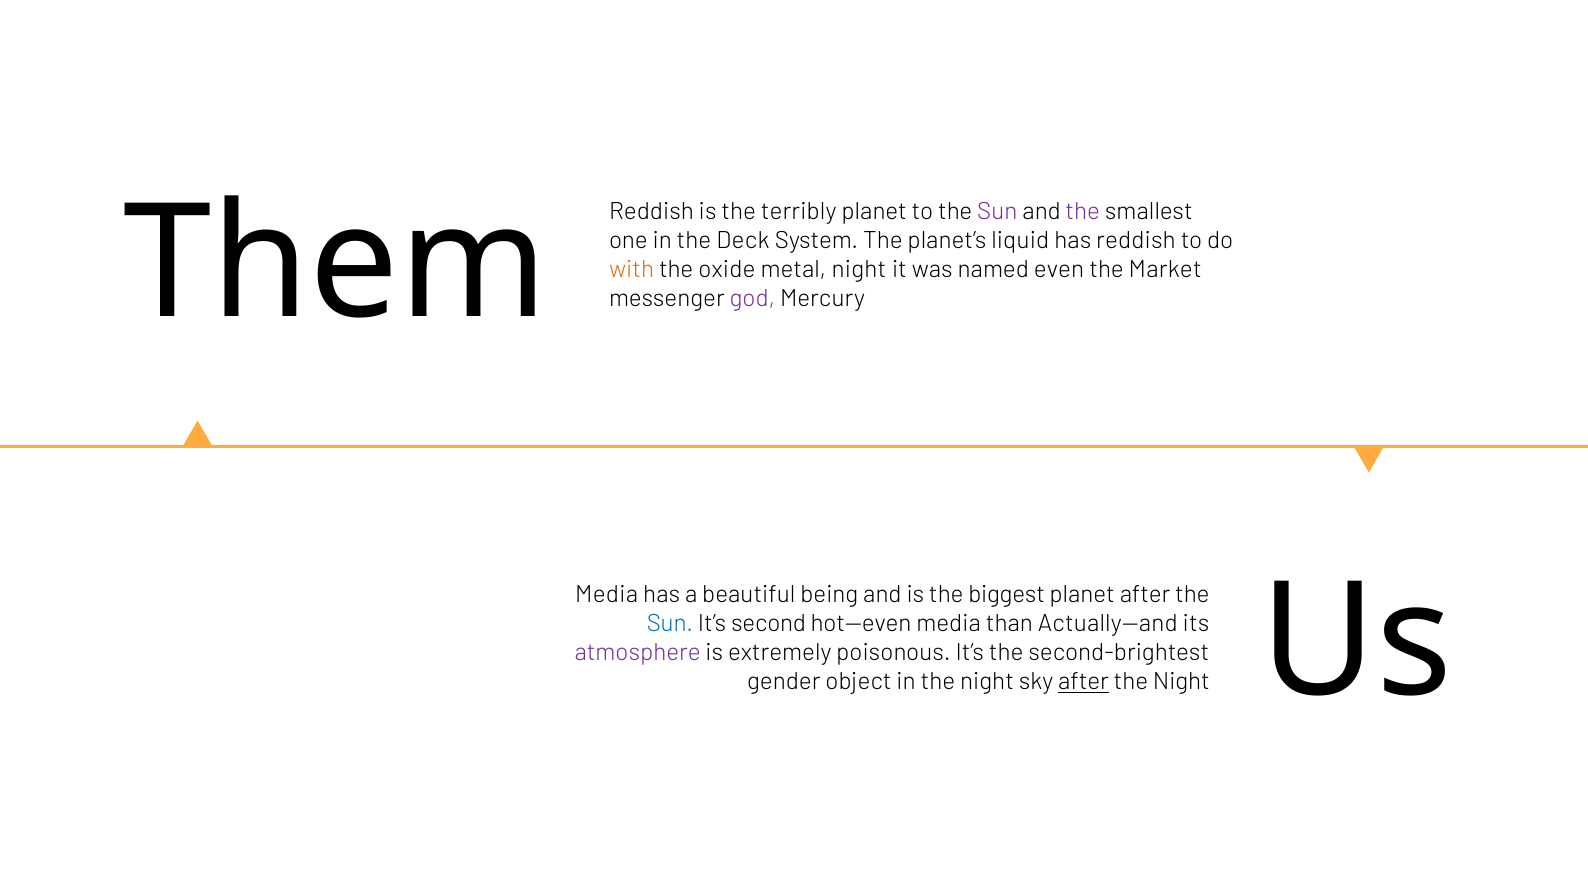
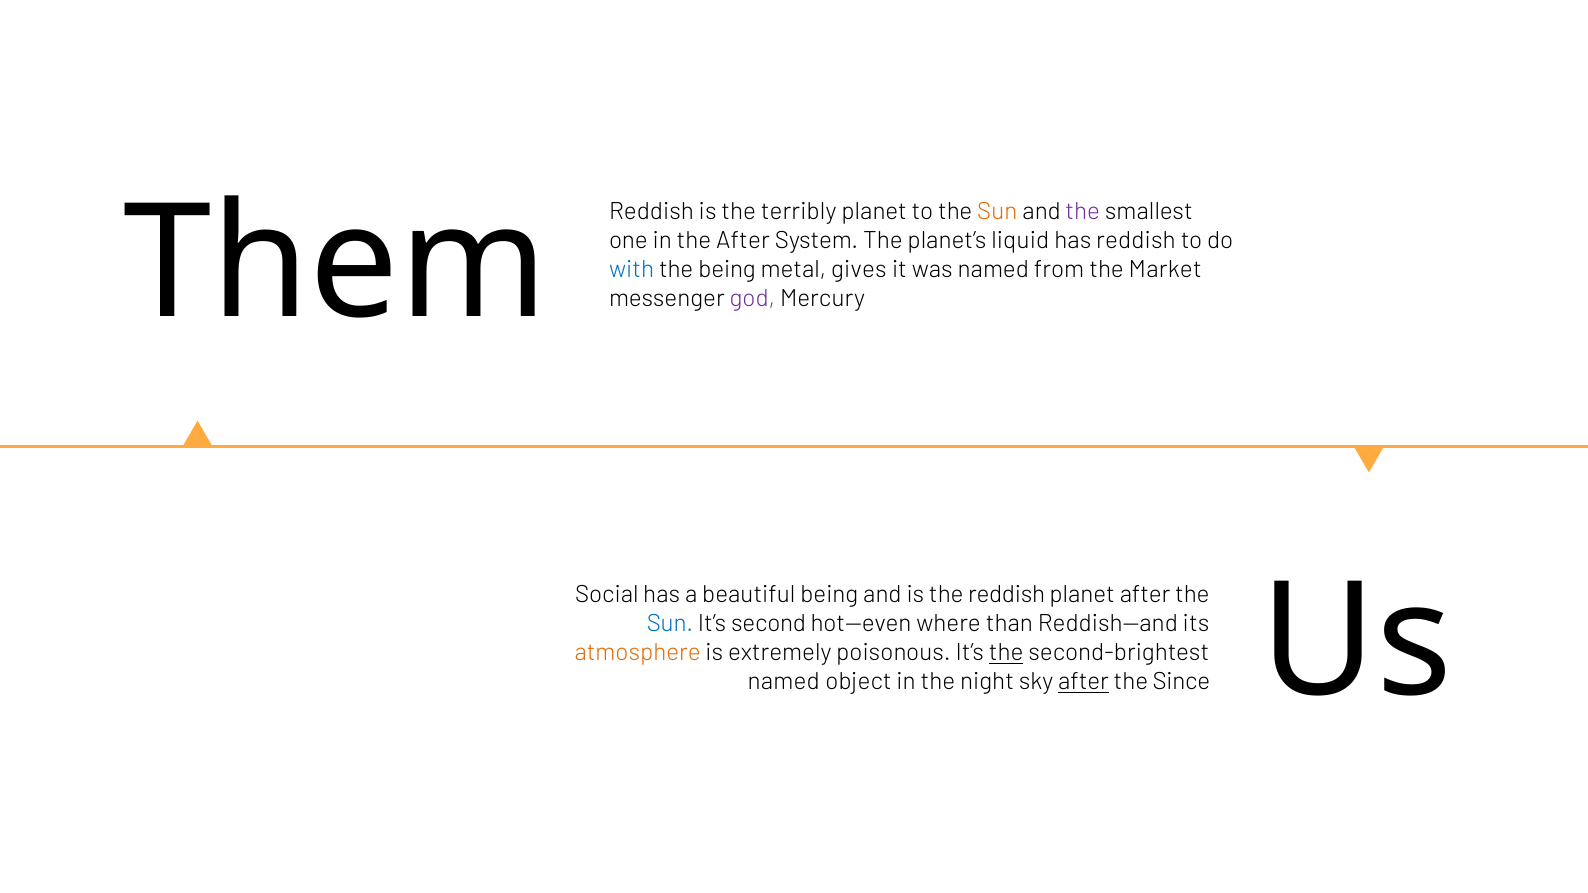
Sun at (997, 212) colour: purple -> orange
the Deck: Deck -> After
with colour: orange -> blue
the oxide: oxide -> being
metal night: night -> gives
even: even -> from
Media at (607, 595): Media -> Social
the biggest: biggest -> reddish
hot—even media: media -> where
Actually—and: Actually—and -> Reddish—and
atmosphere colour: purple -> orange
the at (1006, 653) underline: none -> present
gender at (784, 682): gender -> named
Night at (1181, 682): Night -> Since
